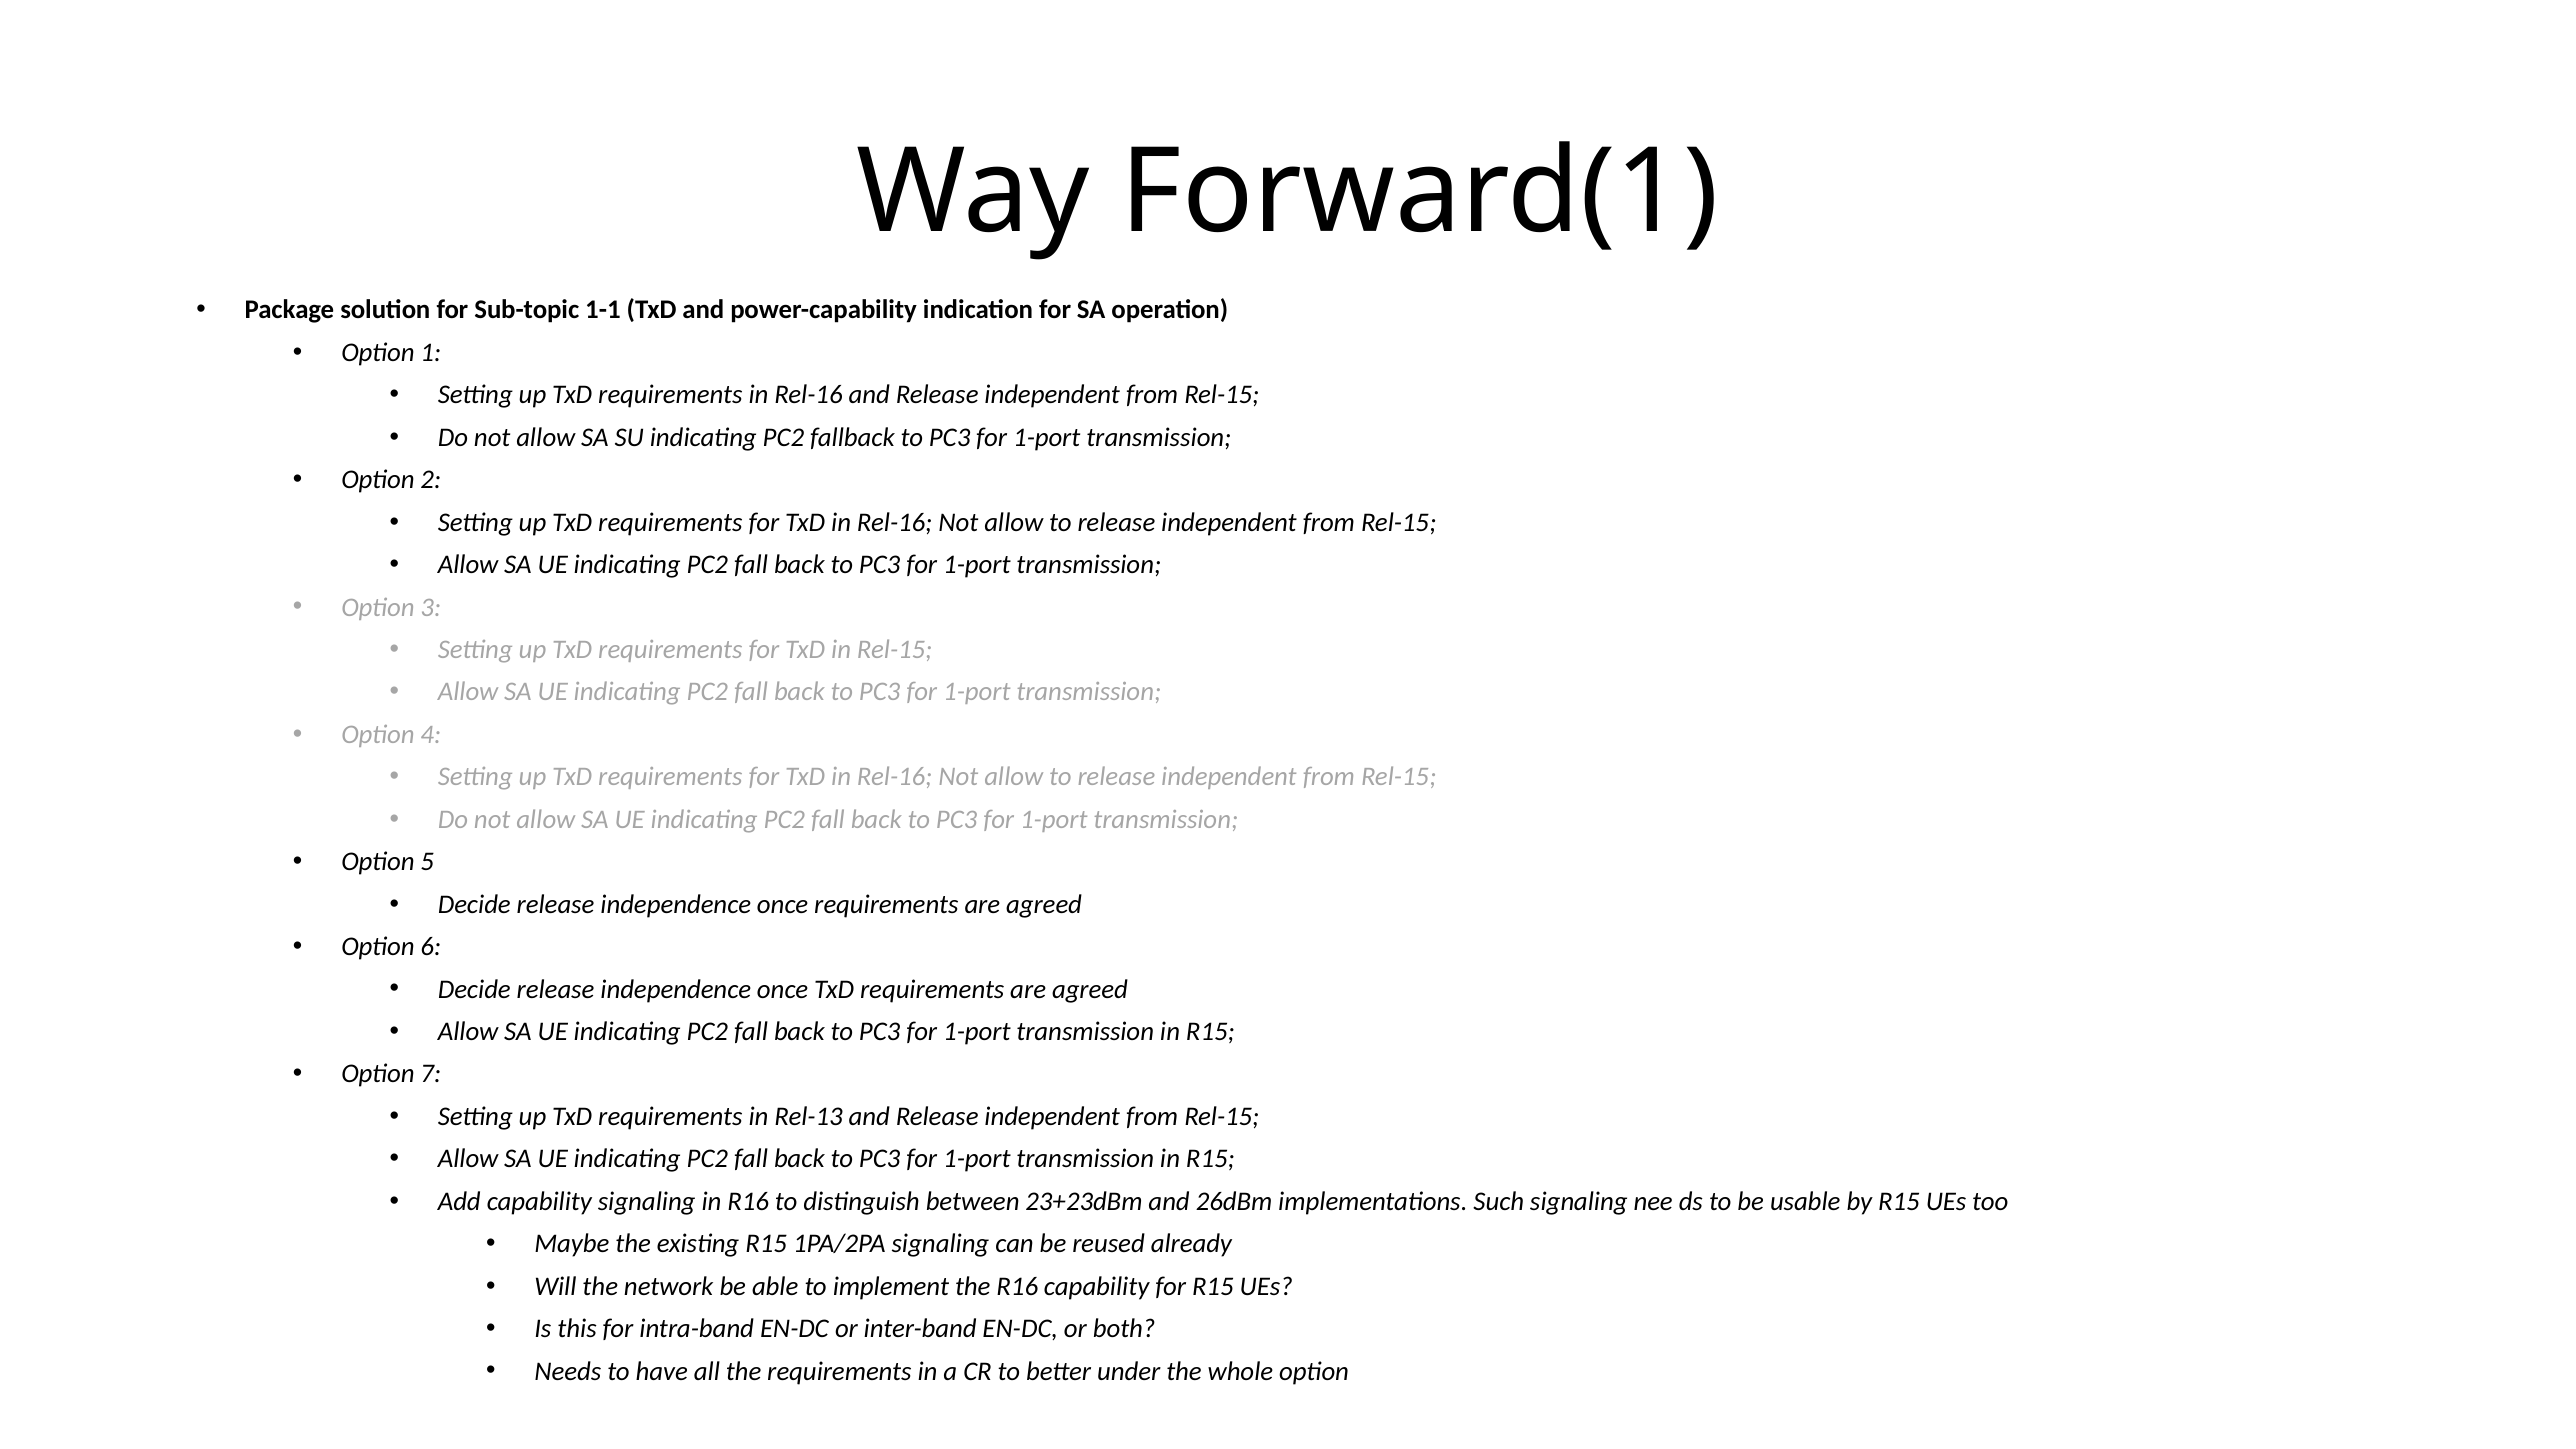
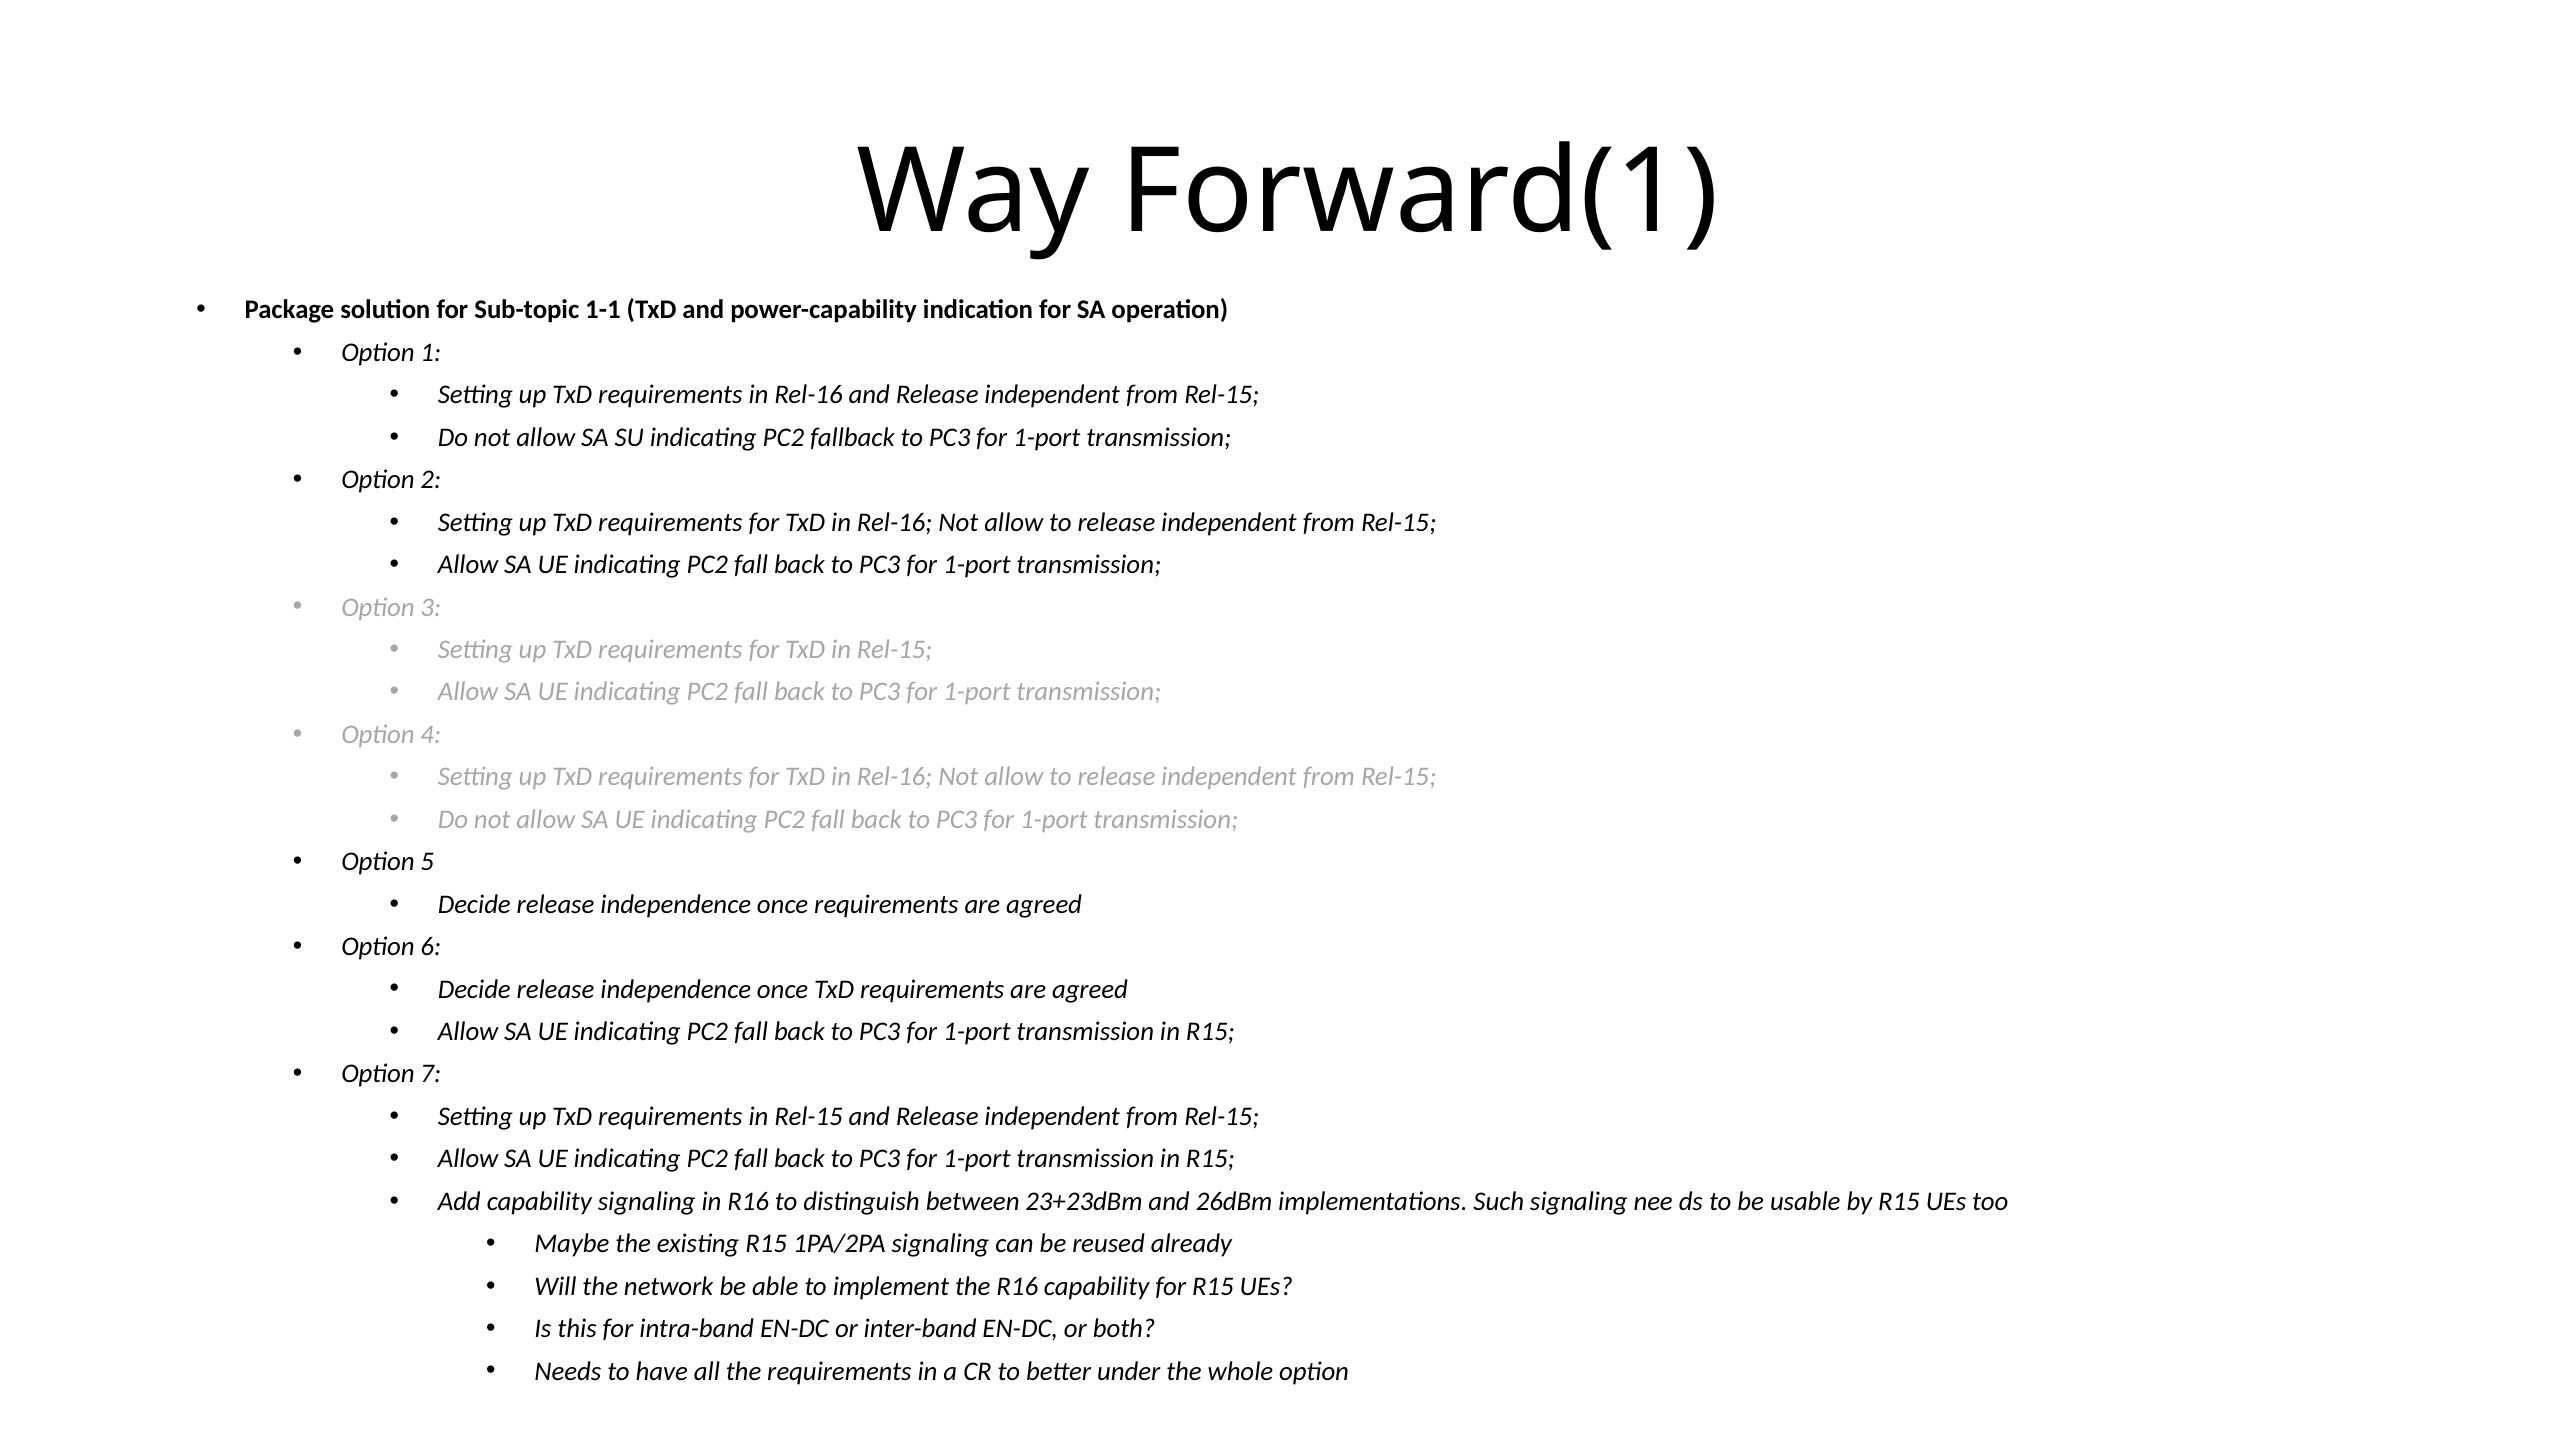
requirements in Rel-13: Rel-13 -> Rel-15
